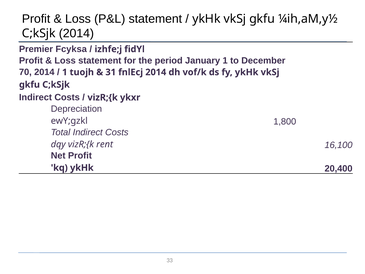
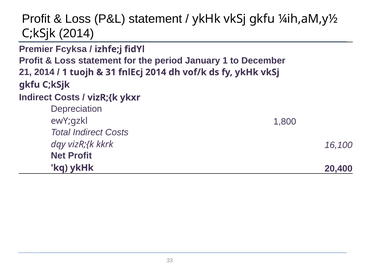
70: 70 -> 21
rent: rent -> kkrk
